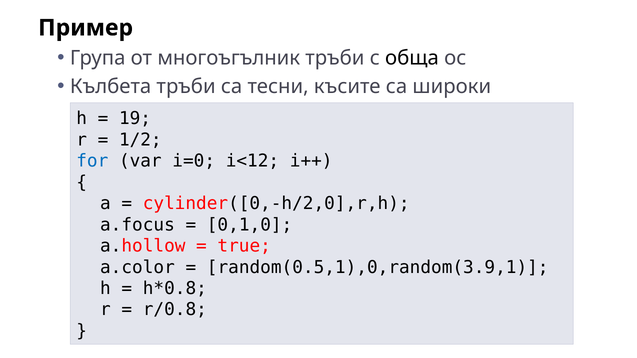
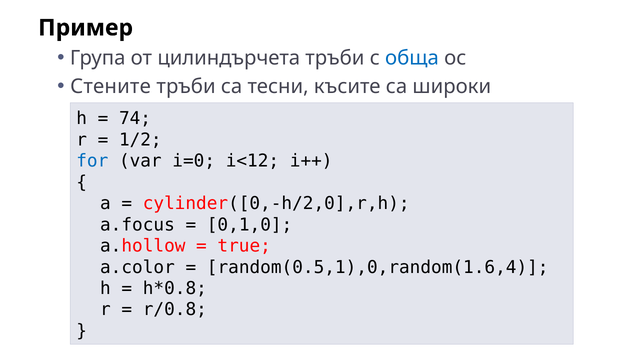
многоъгълник: многоъгълник -> цилиндърчета
обща colour: black -> blue
Кълбета: Кълбета -> Стените
19: 19 -> 74
random(0.5,1),0,random(3.9,1: random(0.5,1),0,random(3.9,1 -> random(0.5,1),0,random(1.6,4
